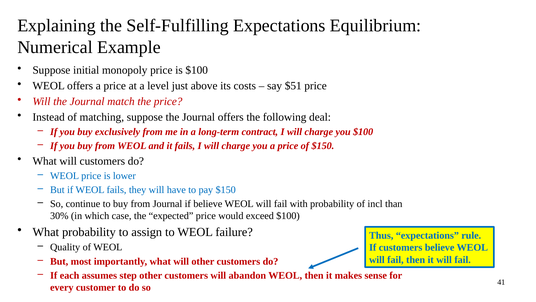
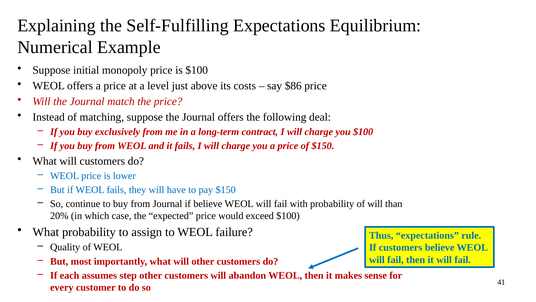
$51: $51 -> $86
of incl: incl -> will
30%: 30% -> 20%
